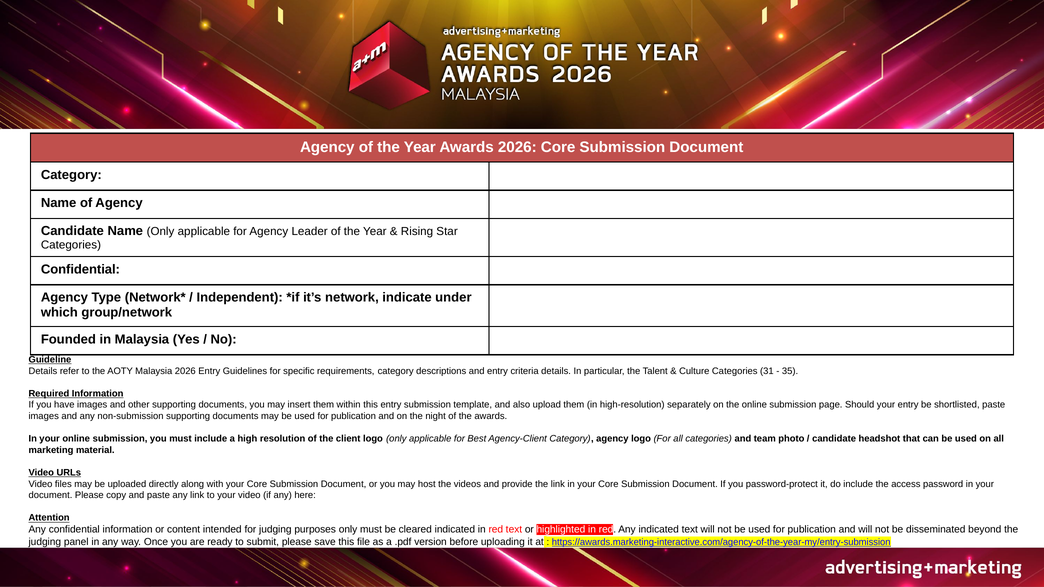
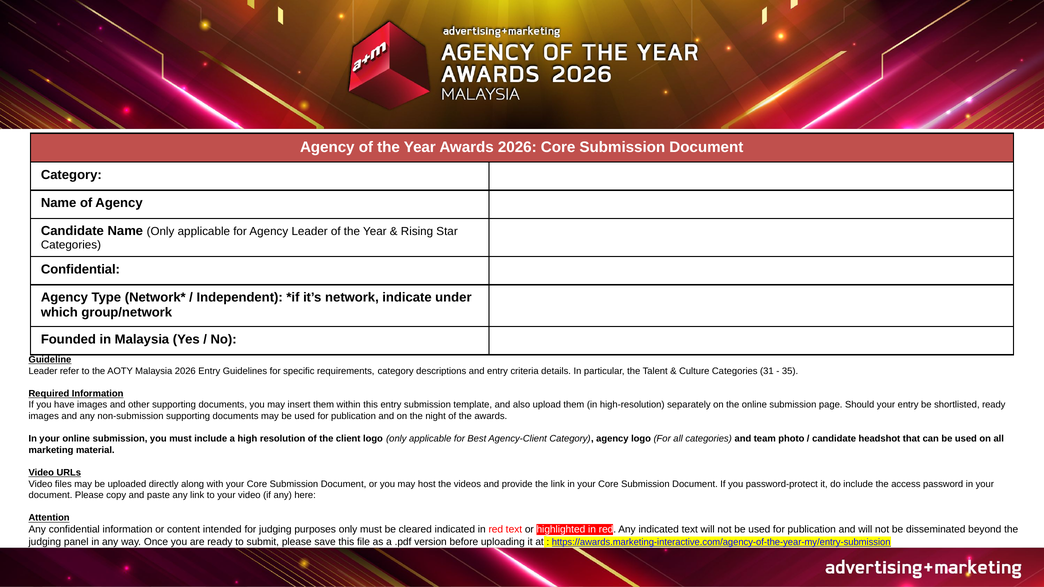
Details at (43, 371): Details -> Leader
shortlisted paste: paste -> ready
